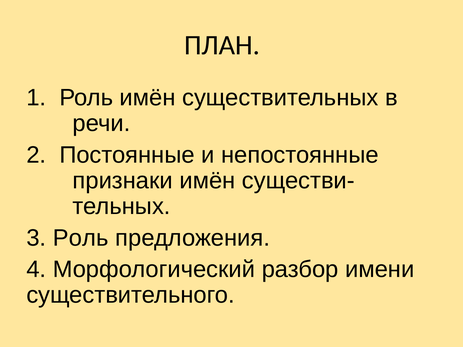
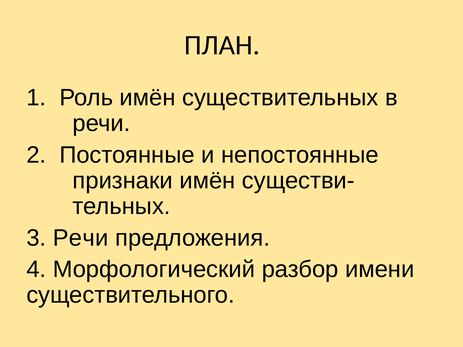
3 Роль: Роль -> Речи
